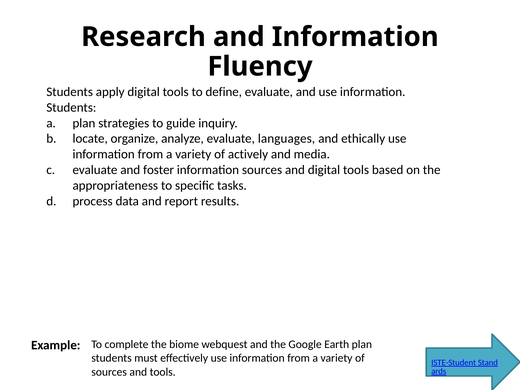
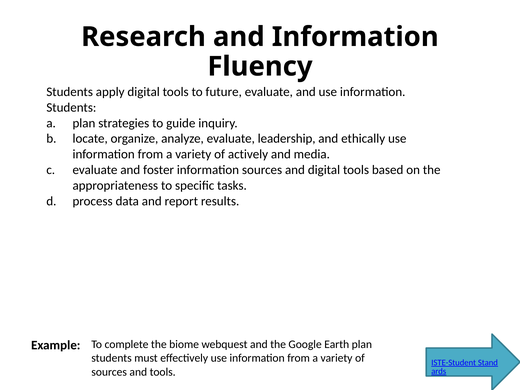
define: define -> future
languages: languages -> leadership
